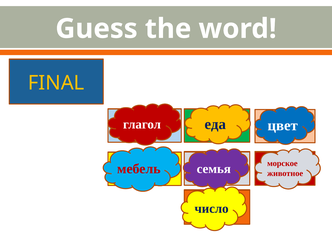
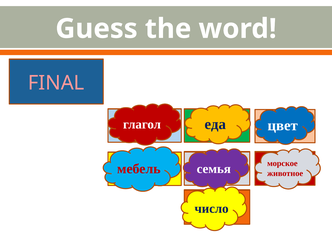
FINAL colour: yellow -> pink
